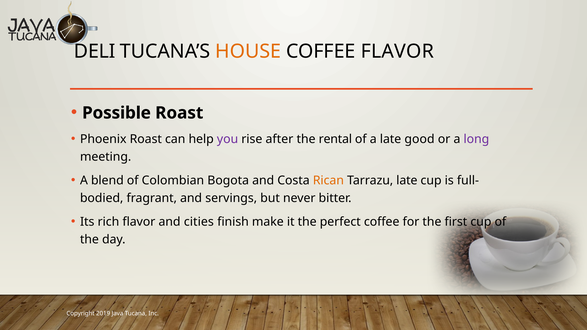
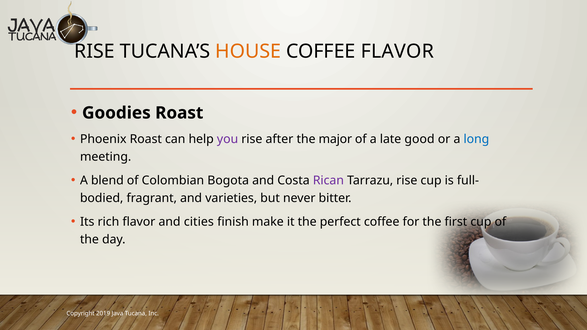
DELI at (95, 51): DELI -> RISE
Possible: Possible -> Goodies
rental: rental -> major
long colour: purple -> blue
Rican colour: orange -> purple
Tarrazu late: late -> rise
servings: servings -> varieties
